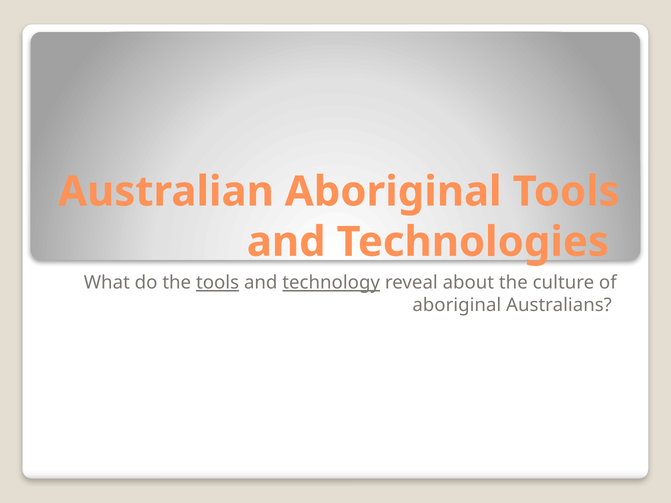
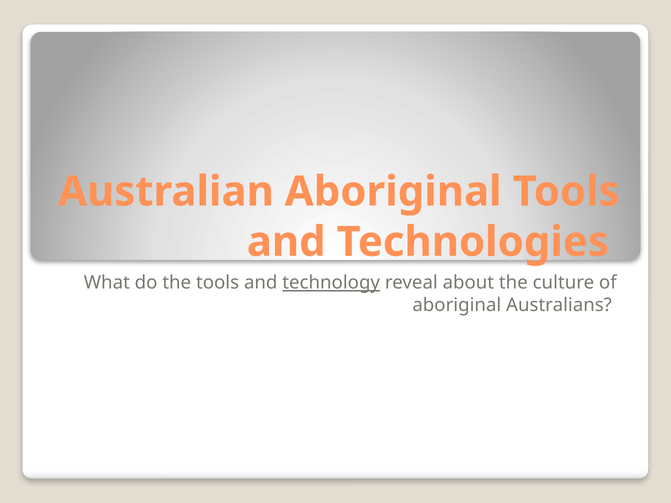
tools at (218, 283) underline: present -> none
